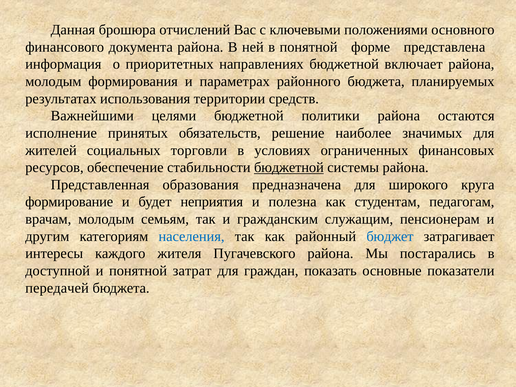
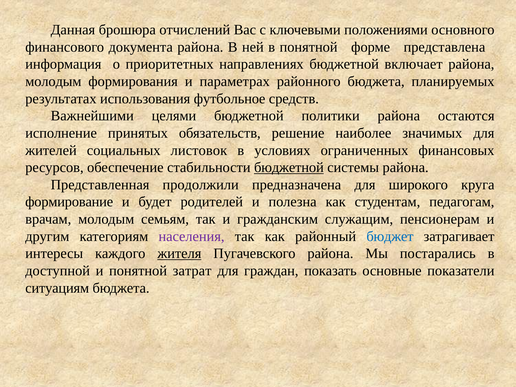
территории: территории -> футбольное
торговли: торговли -> листовок
образования: образования -> продолжили
неприятия: неприятия -> родителей
населения colour: blue -> purple
жителя underline: none -> present
передачей: передачей -> ситуациям
